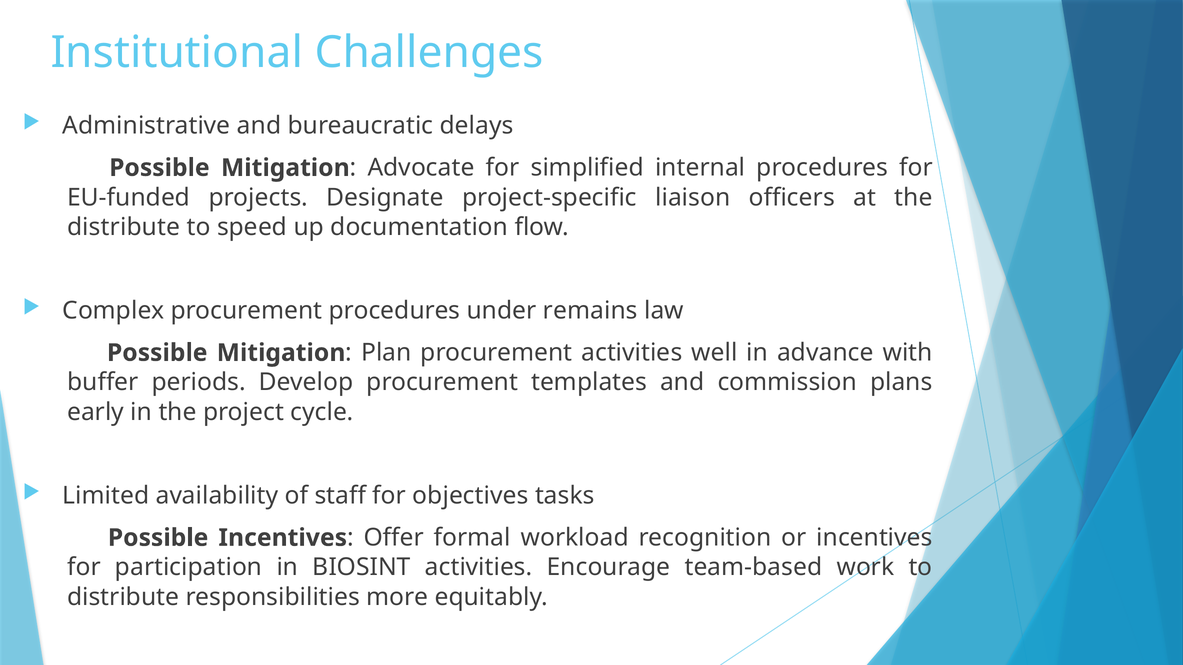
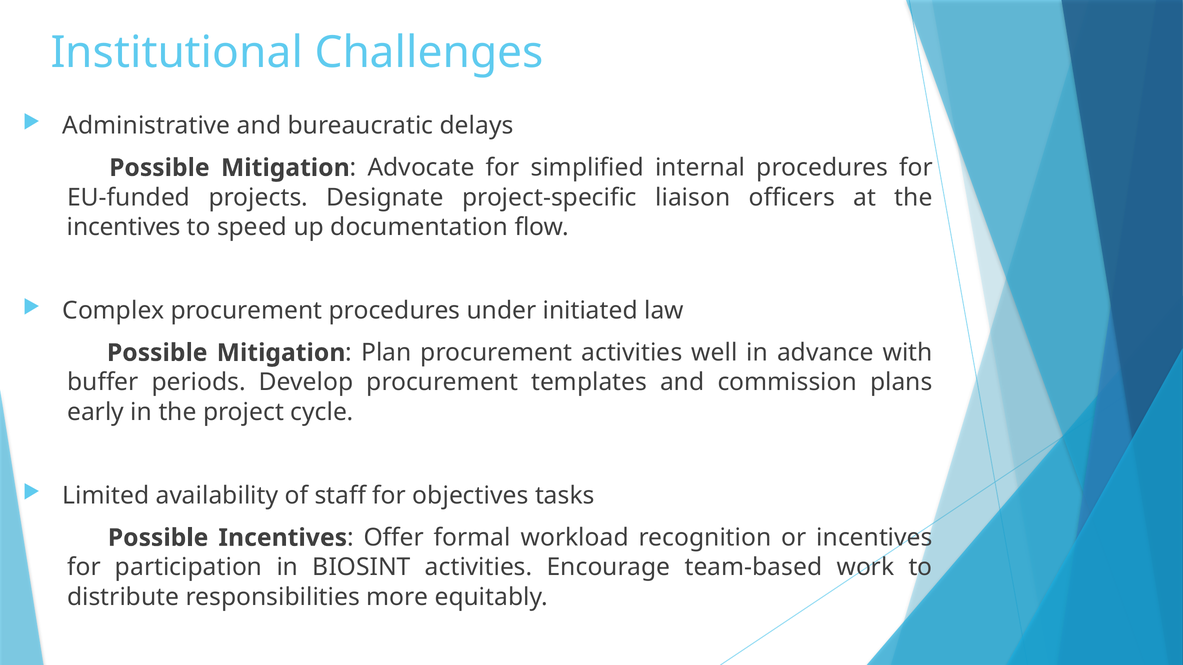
distribute at (124, 227): distribute -> incentives
remains: remains -> initiated
